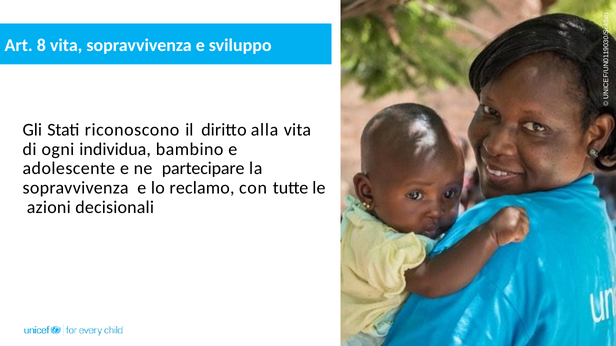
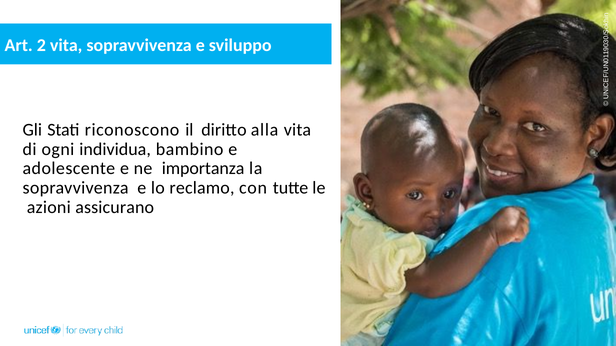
8: 8 -> 2
partecipare: partecipare -> importanza
decisionali: decisionali -> assicurano
